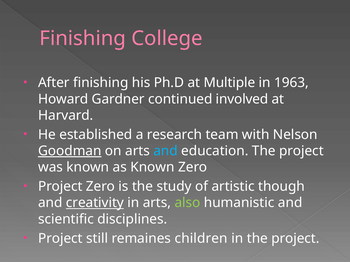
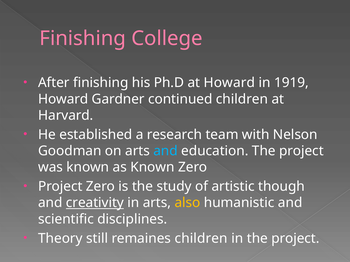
at Multiple: Multiple -> Howard
1963: 1963 -> 1919
continued involved: involved -> children
Goodman underline: present -> none
also colour: light green -> yellow
Project at (60, 239): Project -> Theory
